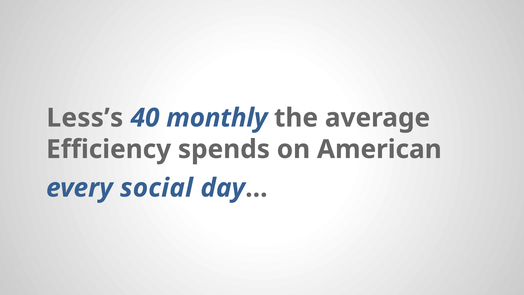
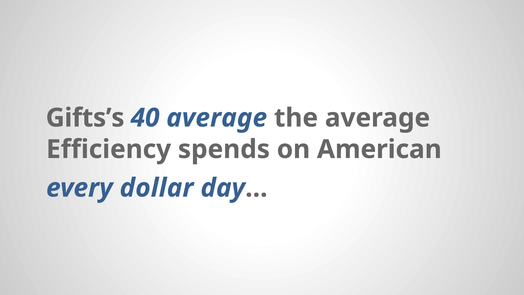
Less’s: Less’s -> Gifts’s
40 monthly: monthly -> average
social: social -> dollar
